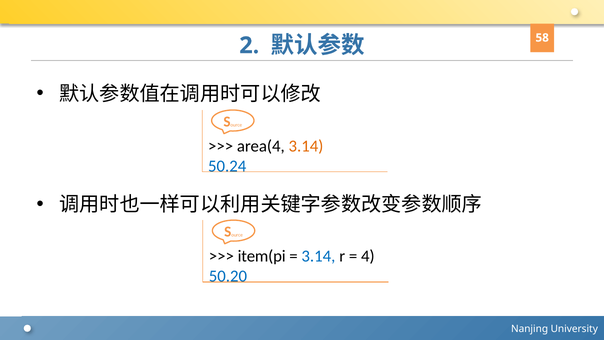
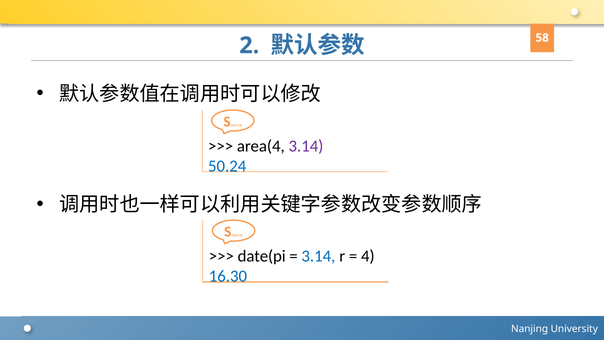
3.14 at (306, 146) colour: orange -> purple
item(pi: item(pi -> date(pi
50.20: 50.20 -> 16.30
